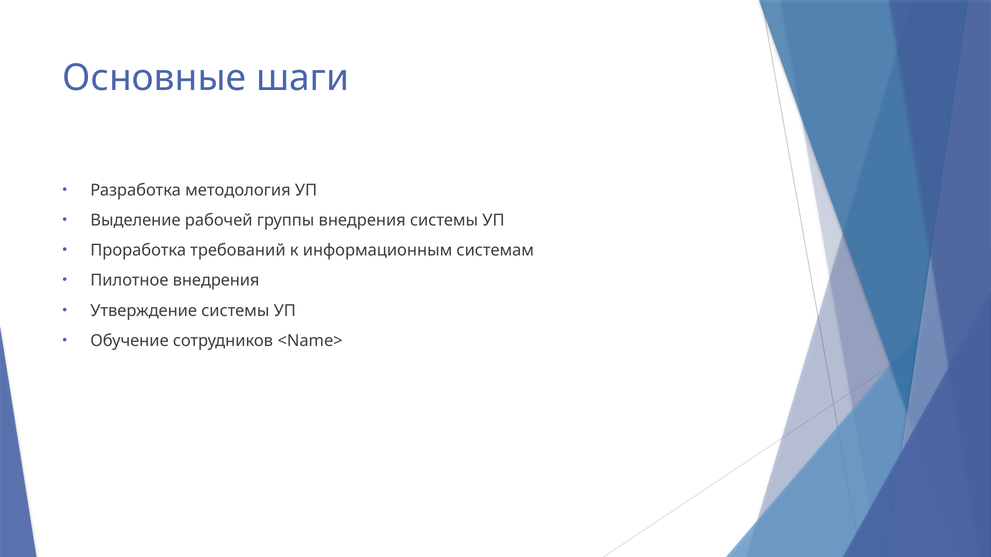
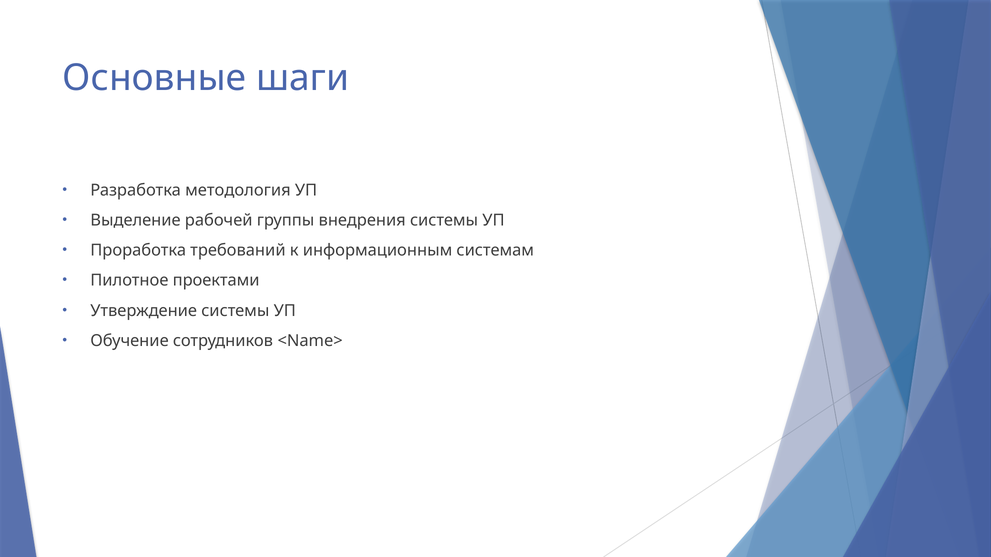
Пилотное внедрения: внедрения -> проектами
